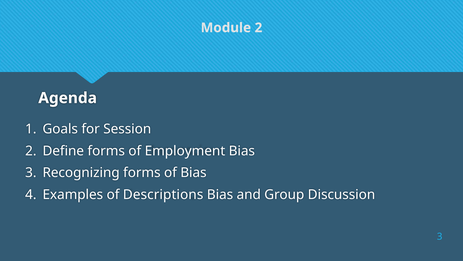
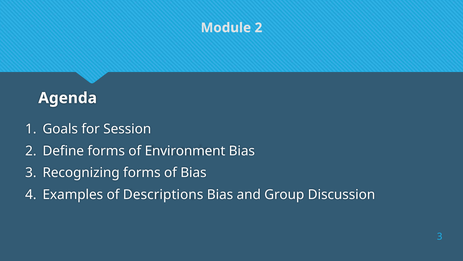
Employment: Employment -> Environment
